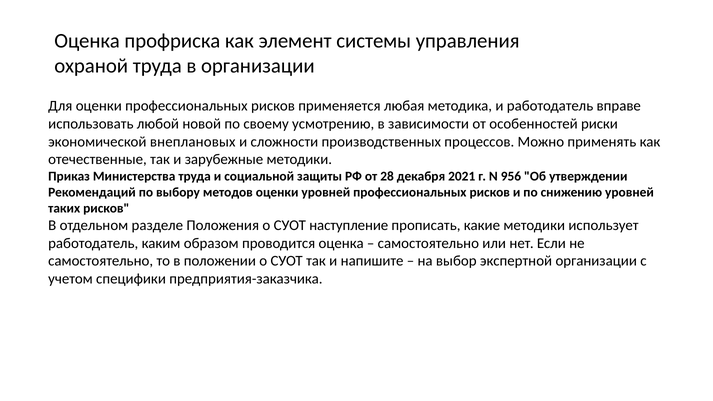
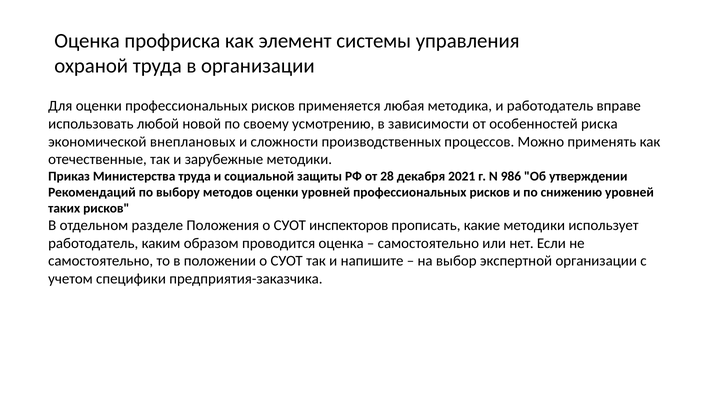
риски: риски -> риска
956: 956 -> 986
наступление: наступление -> инспекторов
